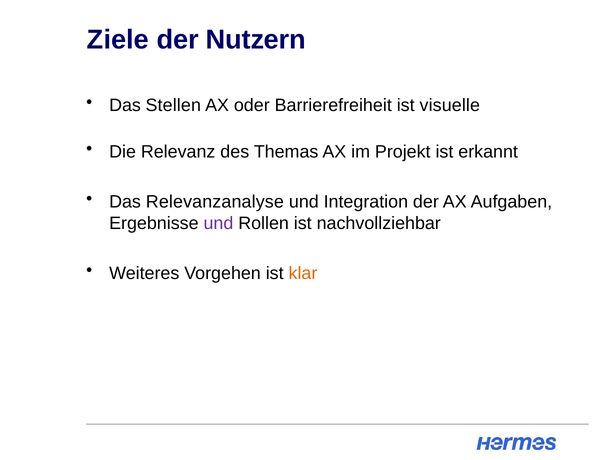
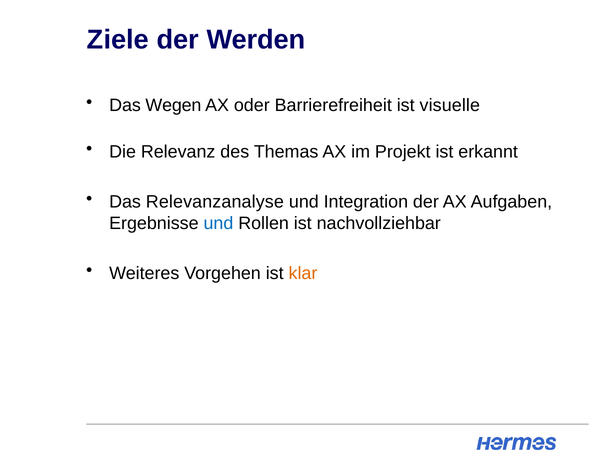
Nutzern: Nutzern -> Werden
Stellen: Stellen -> Wegen
und at (218, 223) colour: purple -> blue
